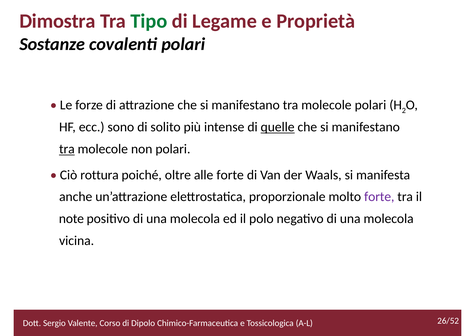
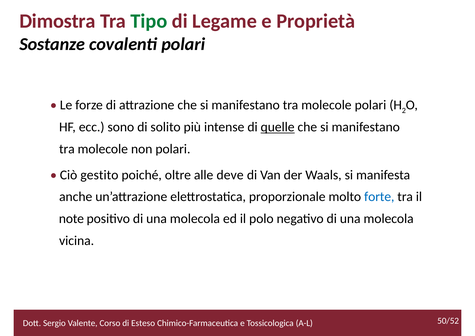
tra at (67, 149) underline: present -> none
rottura: rottura -> gestito
alle forte: forte -> deve
forte at (379, 196) colour: purple -> blue
Dipolo: Dipolo -> Esteso
26/52: 26/52 -> 50/52
